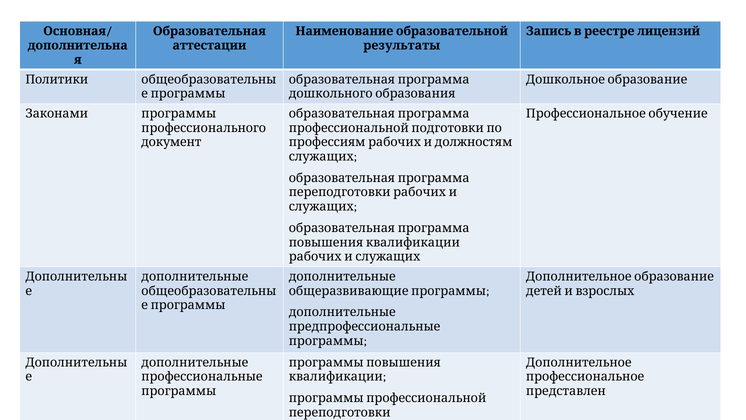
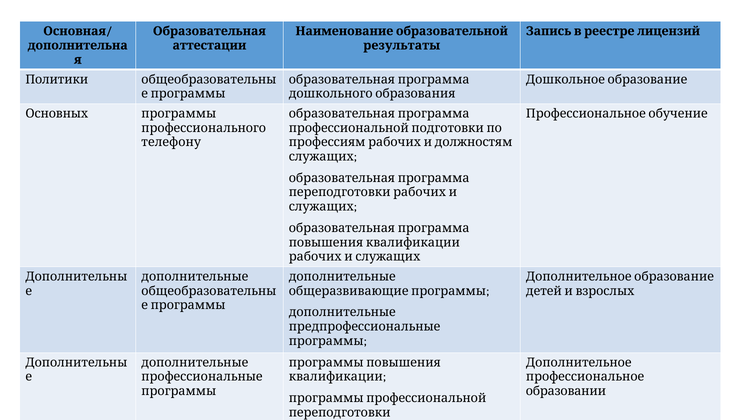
Законами: Законами -> Основных
документ: документ -> телефону
представлен: представлен -> образовании
